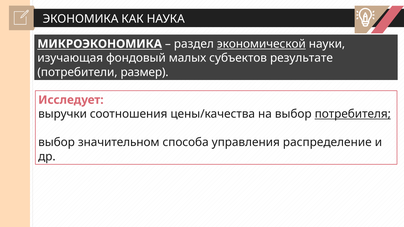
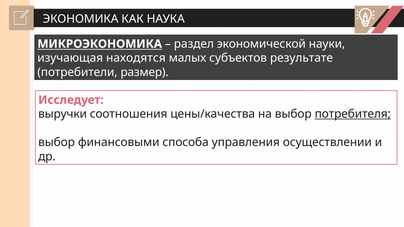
экономической underline: present -> none
фондовый: фондовый -> находятся
значительном: значительном -> финансовыми
распределение: распределение -> осуществлении
